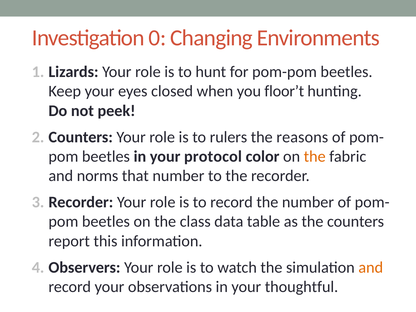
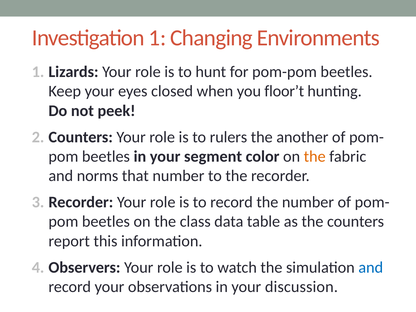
Investigation 0: 0 -> 1
reasons: reasons -> another
protocol: protocol -> segment
and at (371, 267) colour: orange -> blue
thoughtful: thoughtful -> discussion
